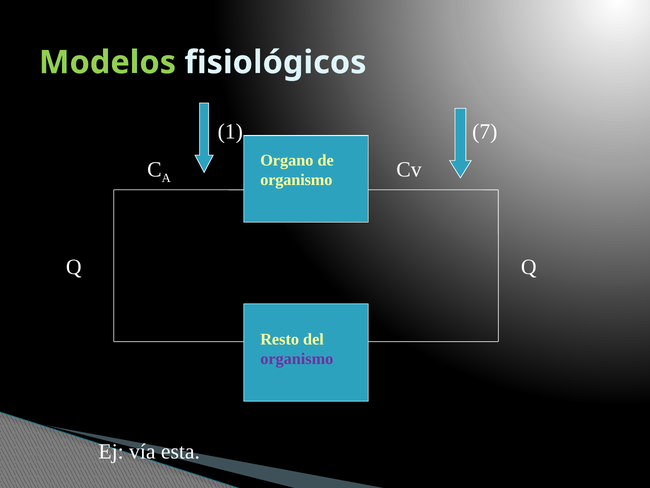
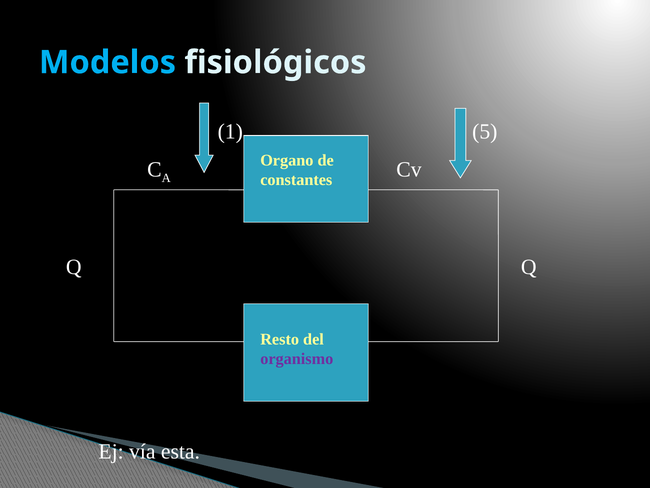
Modelos colour: light green -> light blue
7: 7 -> 5
organismo at (296, 180): organismo -> constantes
